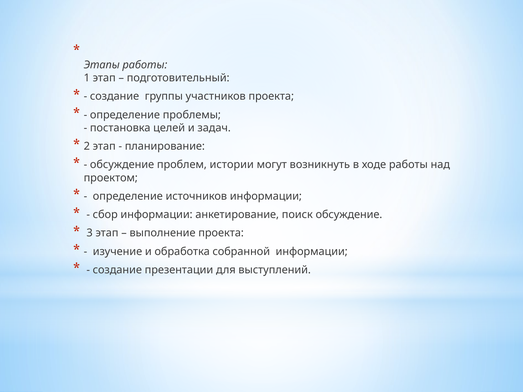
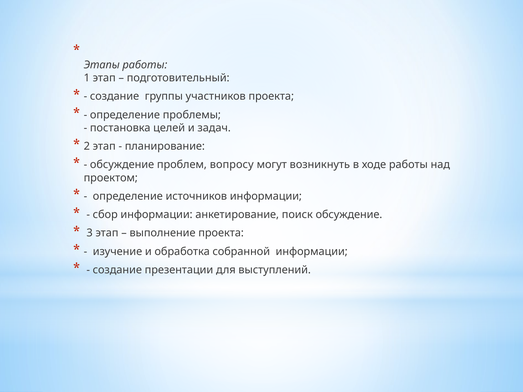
истории: истории -> вопросу
